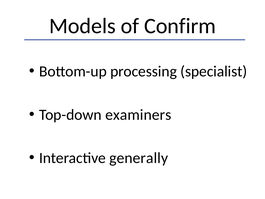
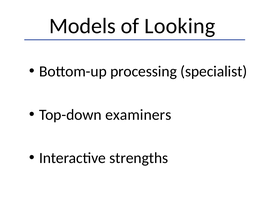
Confirm: Confirm -> Looking
generally: generally -> strengths
